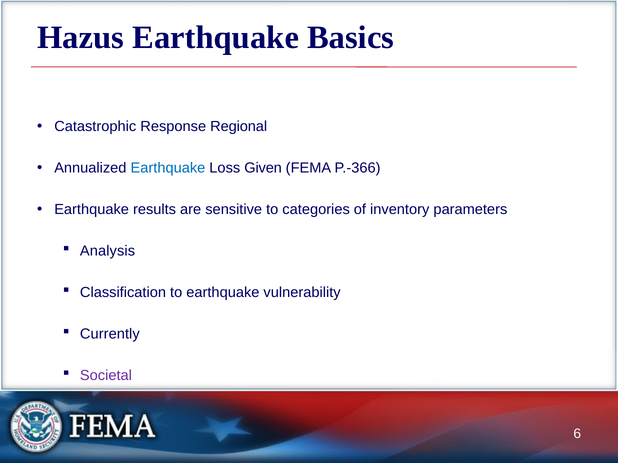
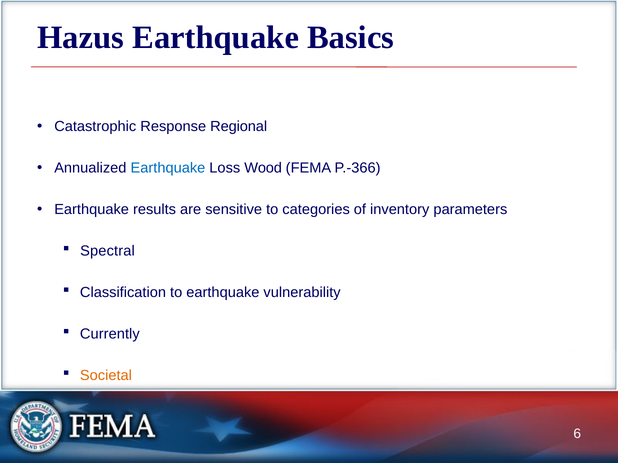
Given: Given -> Wood
Analysis: Analysis -> Spectral
Societal colour: purple -> orange
